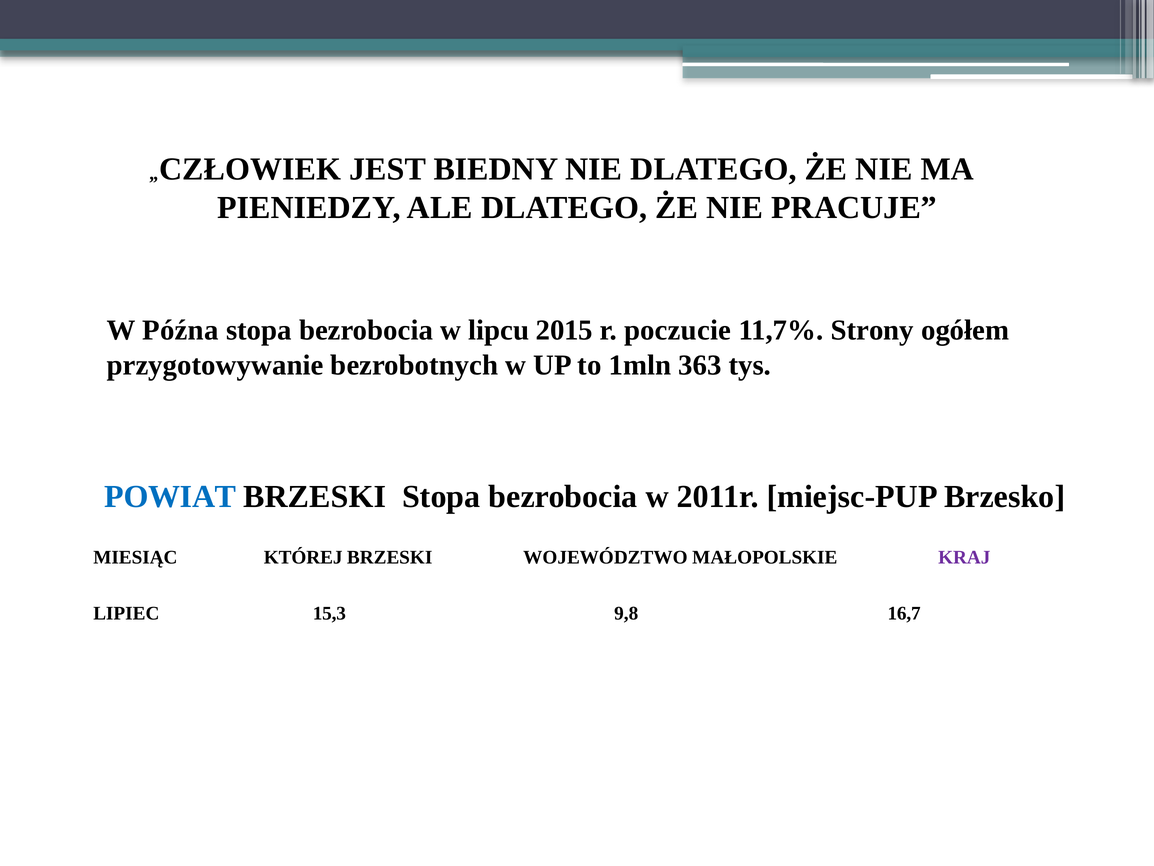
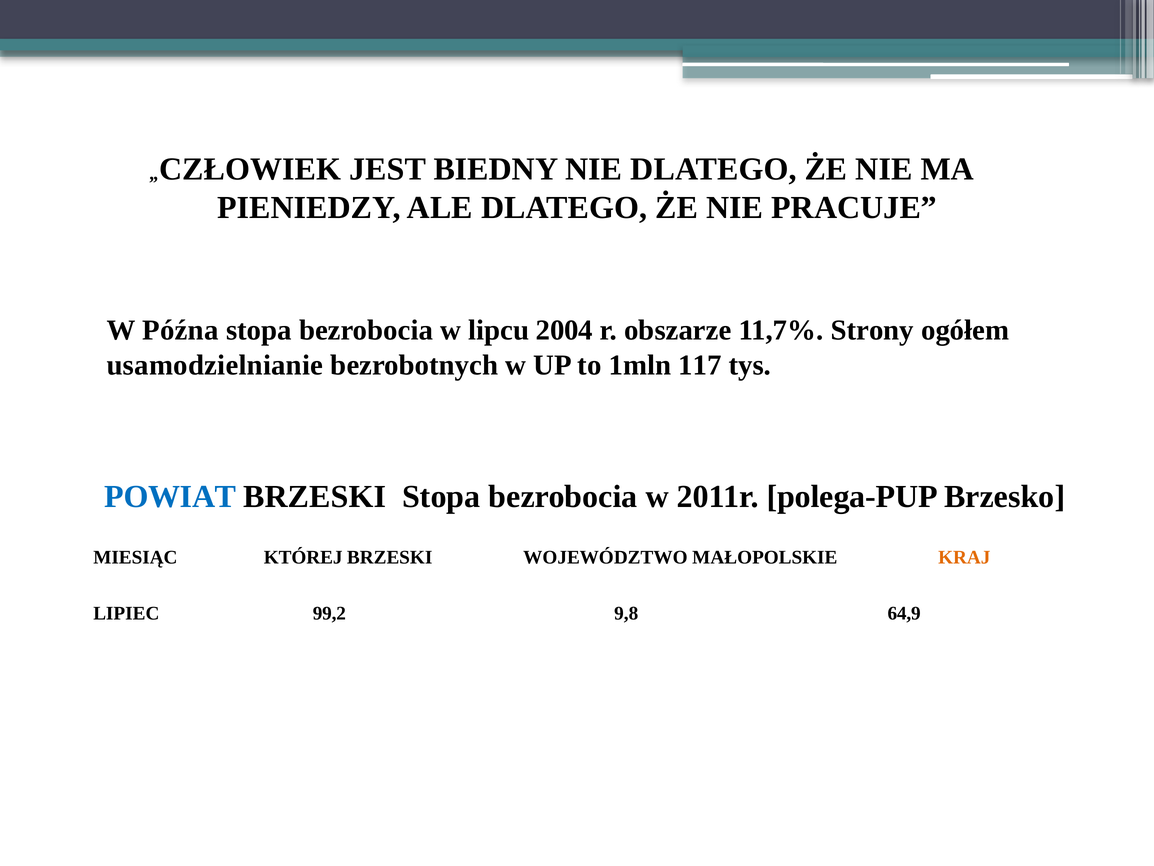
2015: 2015 -> 2004
poczucie: poczucie -> obszarze
przygotowywanie: przygotowywanie -> usamodzielnianie
363: 363 -> 117
miejsc-PUP: miejsc-PUP -> polega-PUP
KRAJ colour: purple -> orange
15,3: 15,3 -> 99,2
16,7: 16,7 -> 64,9
